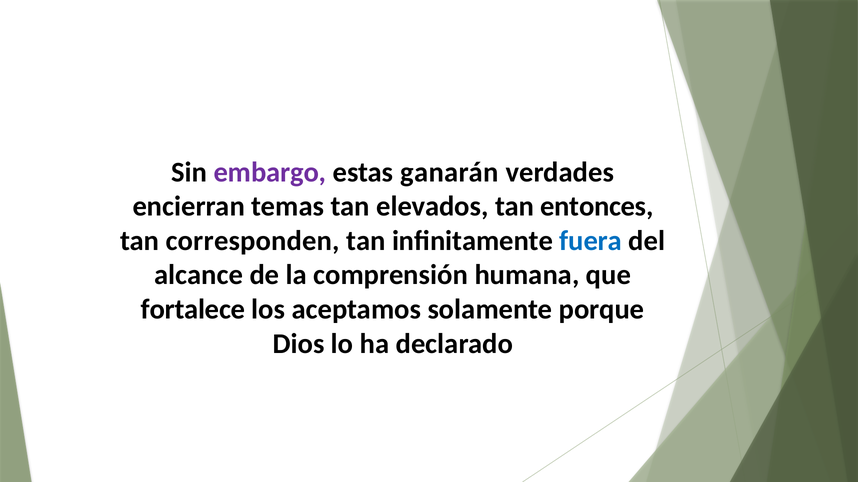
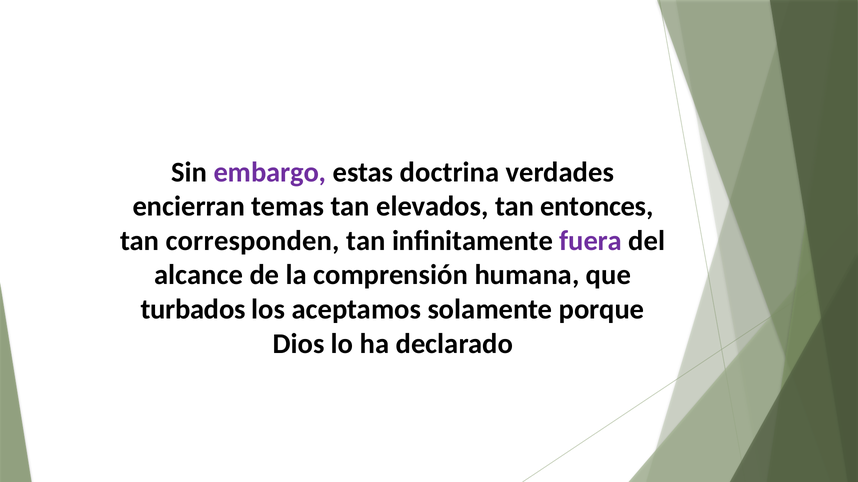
ganarán: ganarán -> doctrina
fuera colour: blue -> purple
fortalece: fortalece -> turbados
